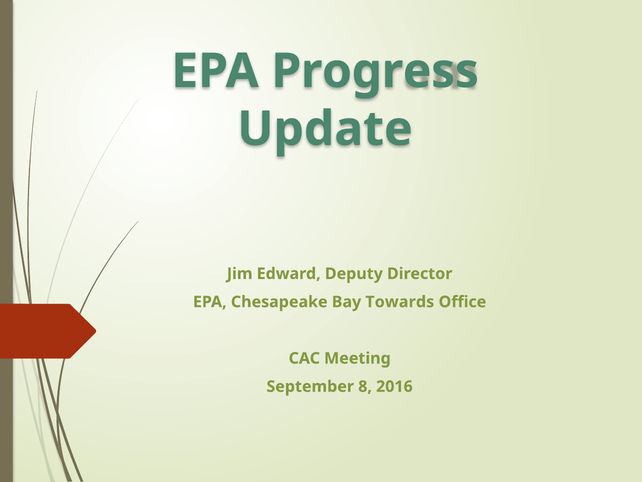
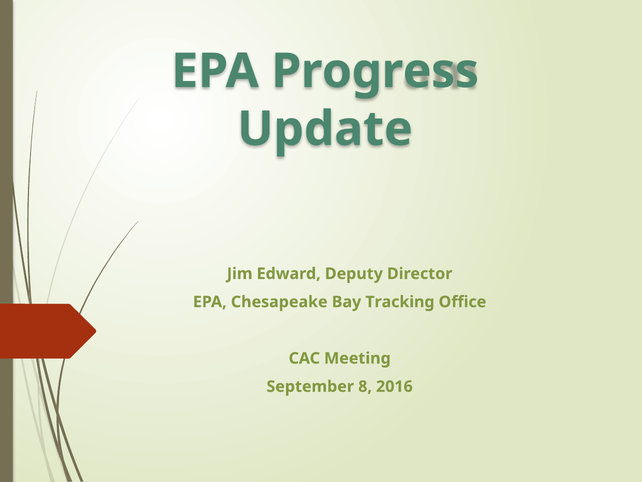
Towards: Towards -> Tracking
